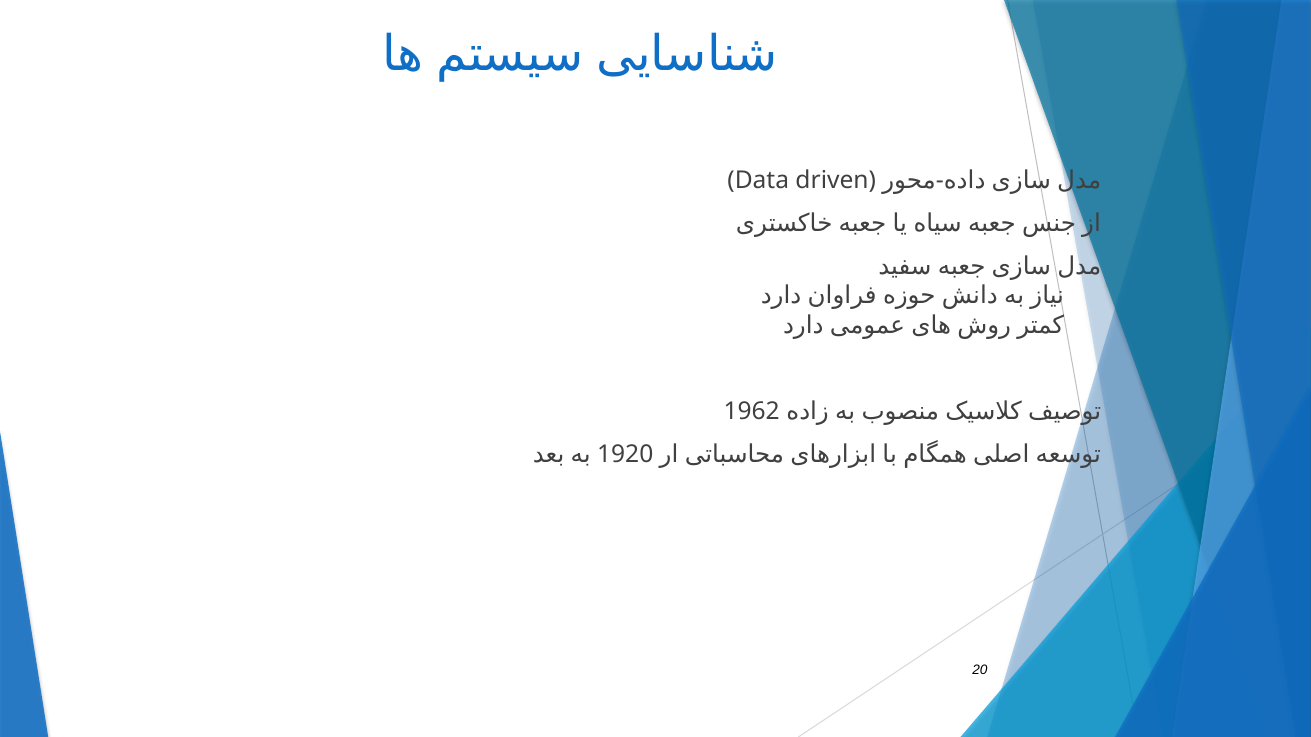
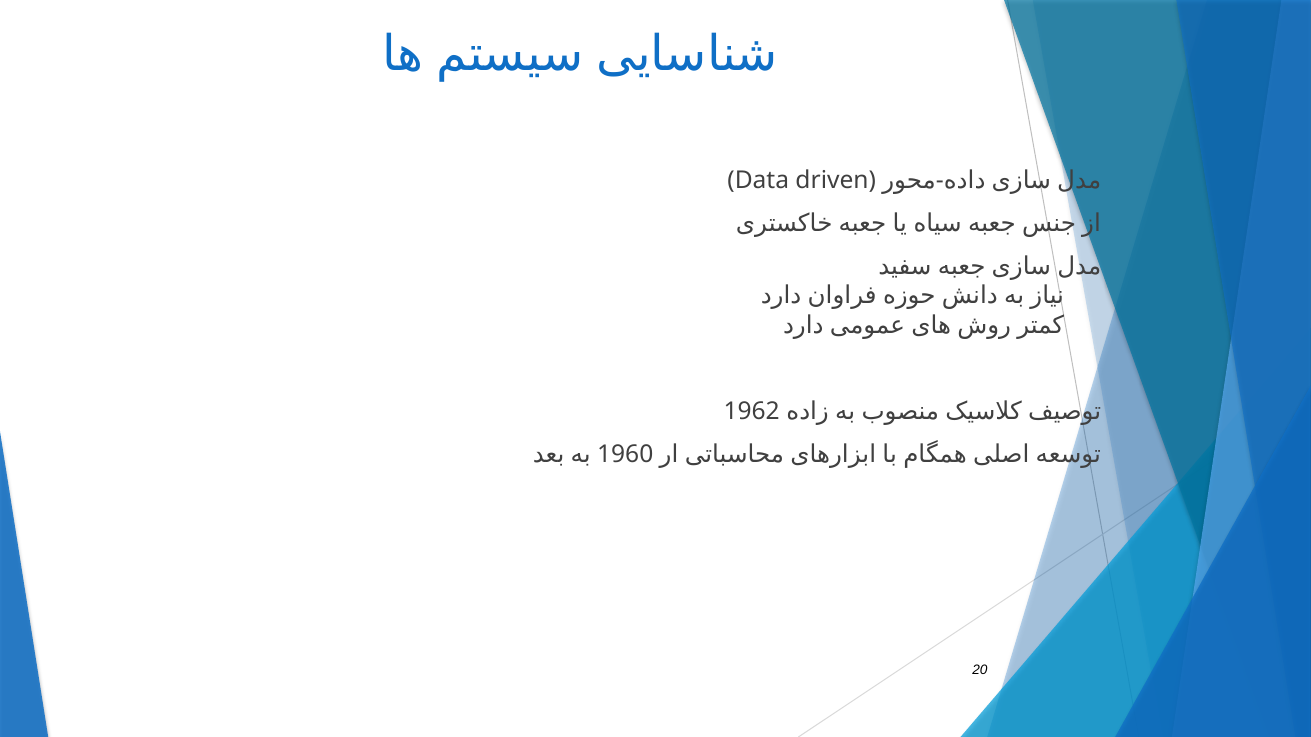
1920: 1920 -> 1960
